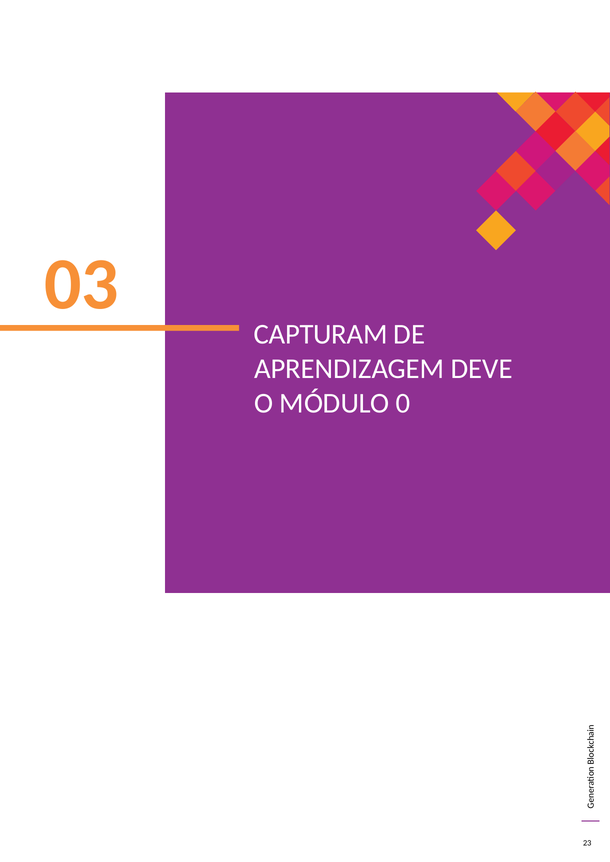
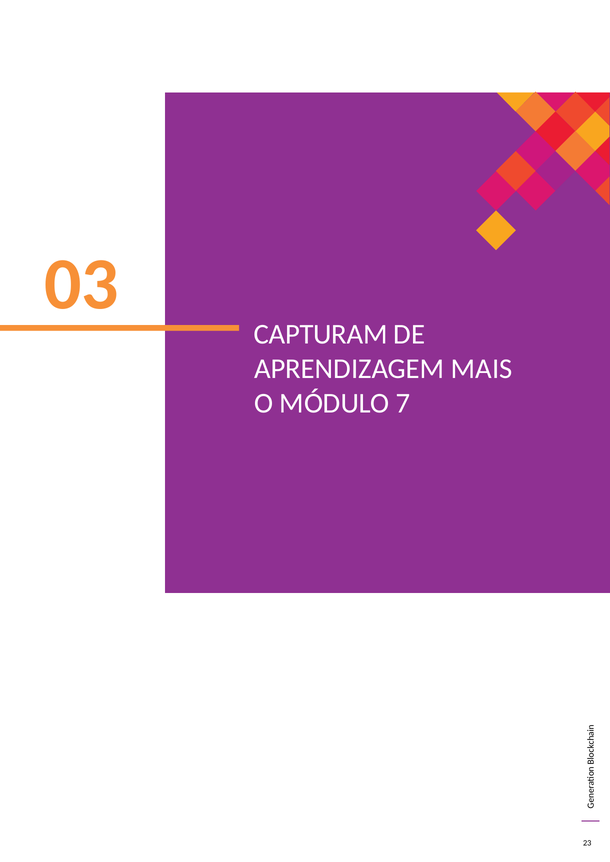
DEVE: DEVE -> MAIS
0: 0 -> 7
